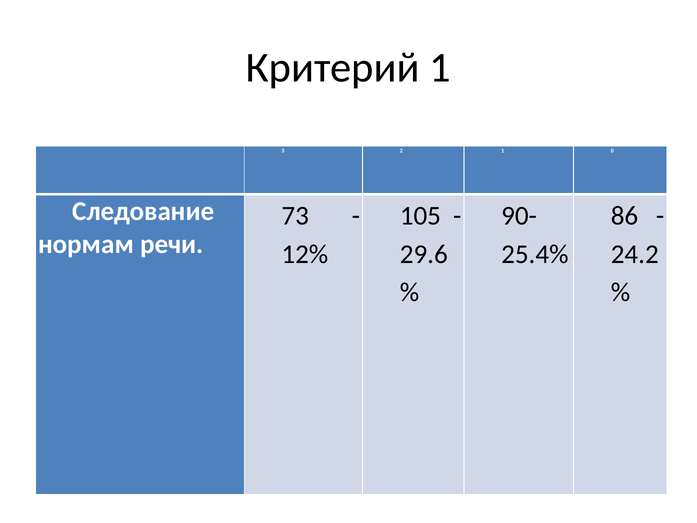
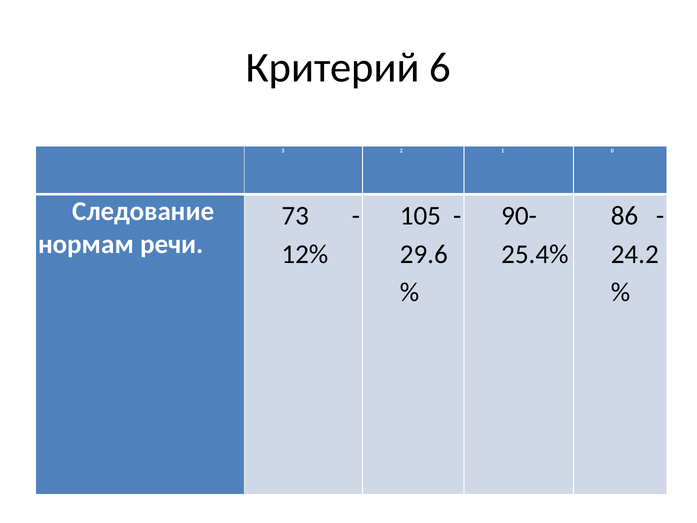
Критерий 1: 1 -> 6
